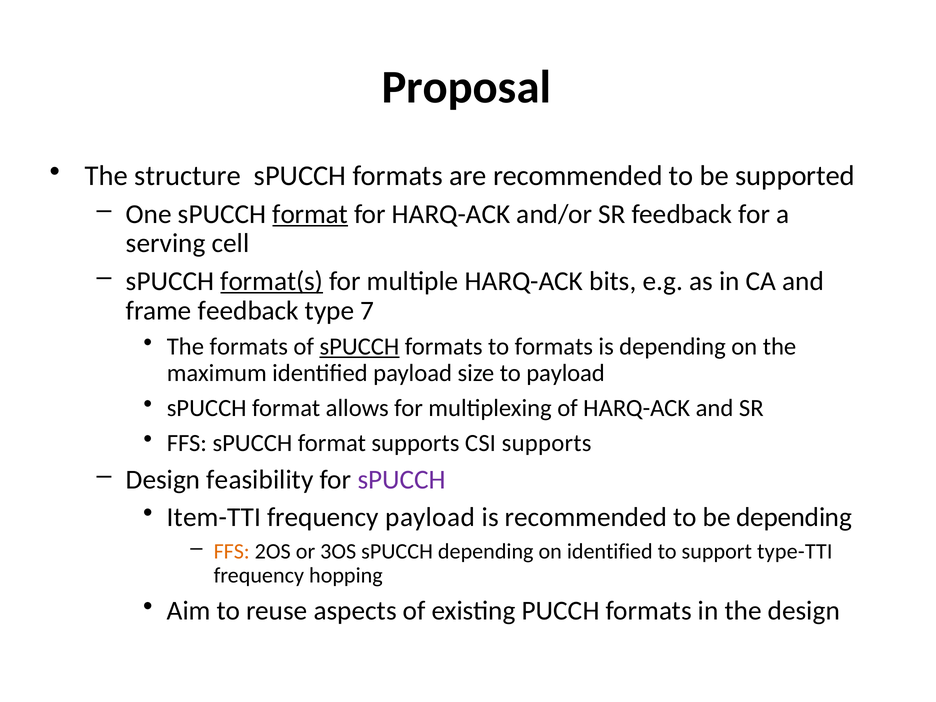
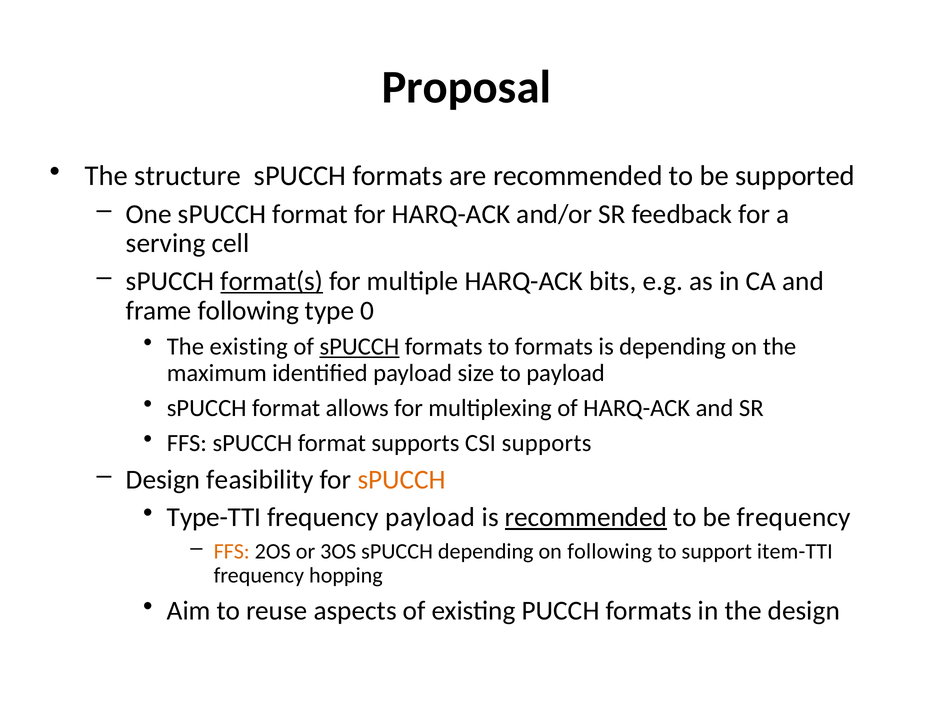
format at (310, 214) underline: present -> none
frame feedback: feedback -> following
7: 7 -> 0
The formats: formats -> existing
sPUCCH at (402, 480) colour: purple -> orange
Item-TTI: Item-TTI -> Type-TTI
recommended at (586, 517) underline: none -> present
be depending: depending -> frequency
on identified: identified -> following
type-TTI: type-TTI -> item-TTI
